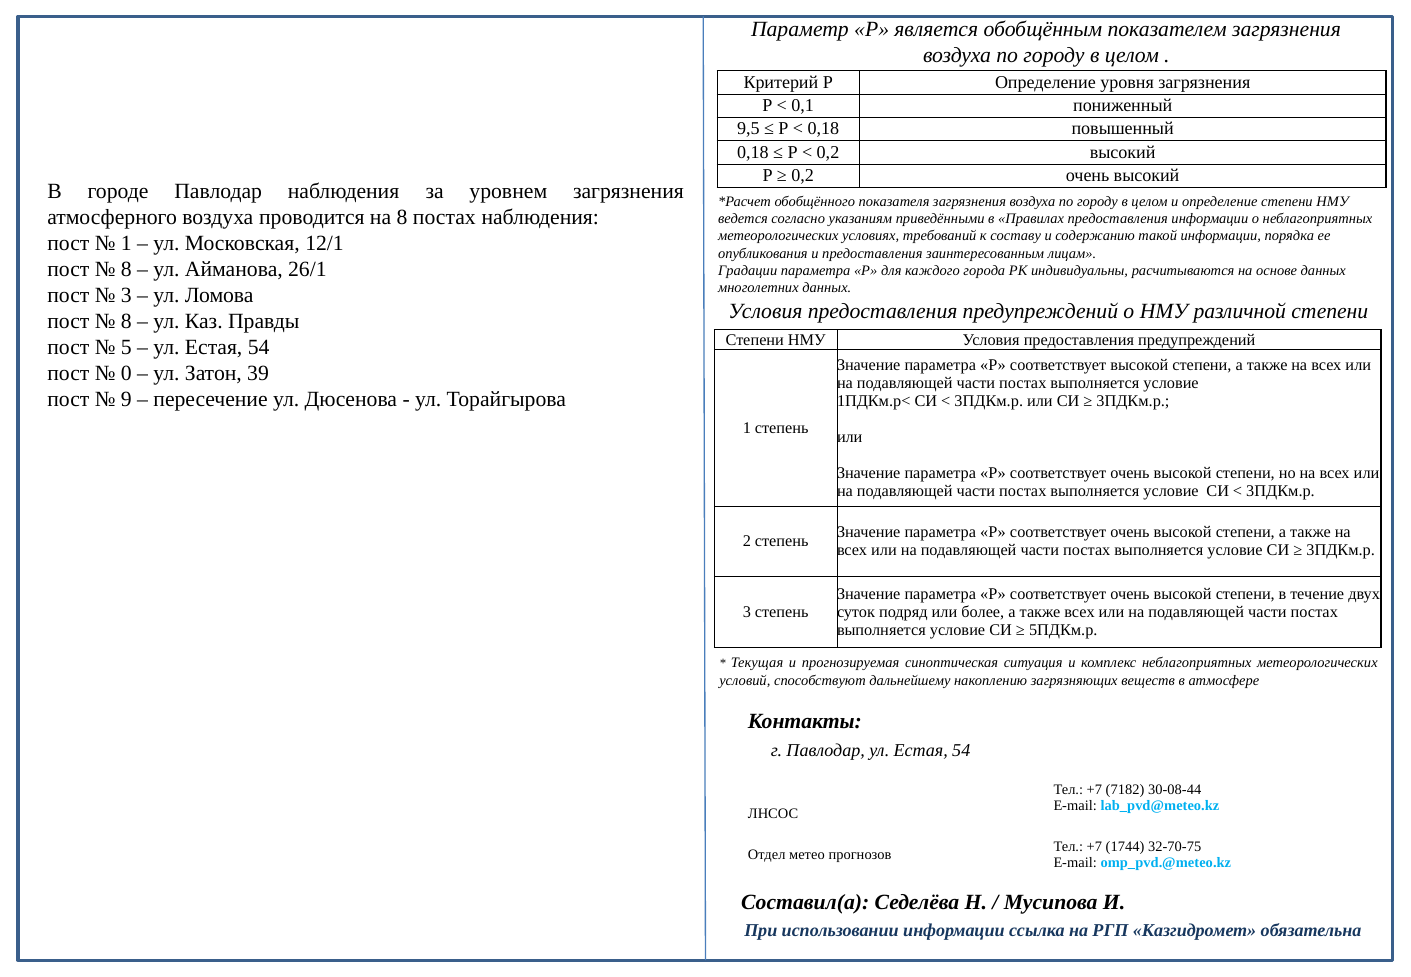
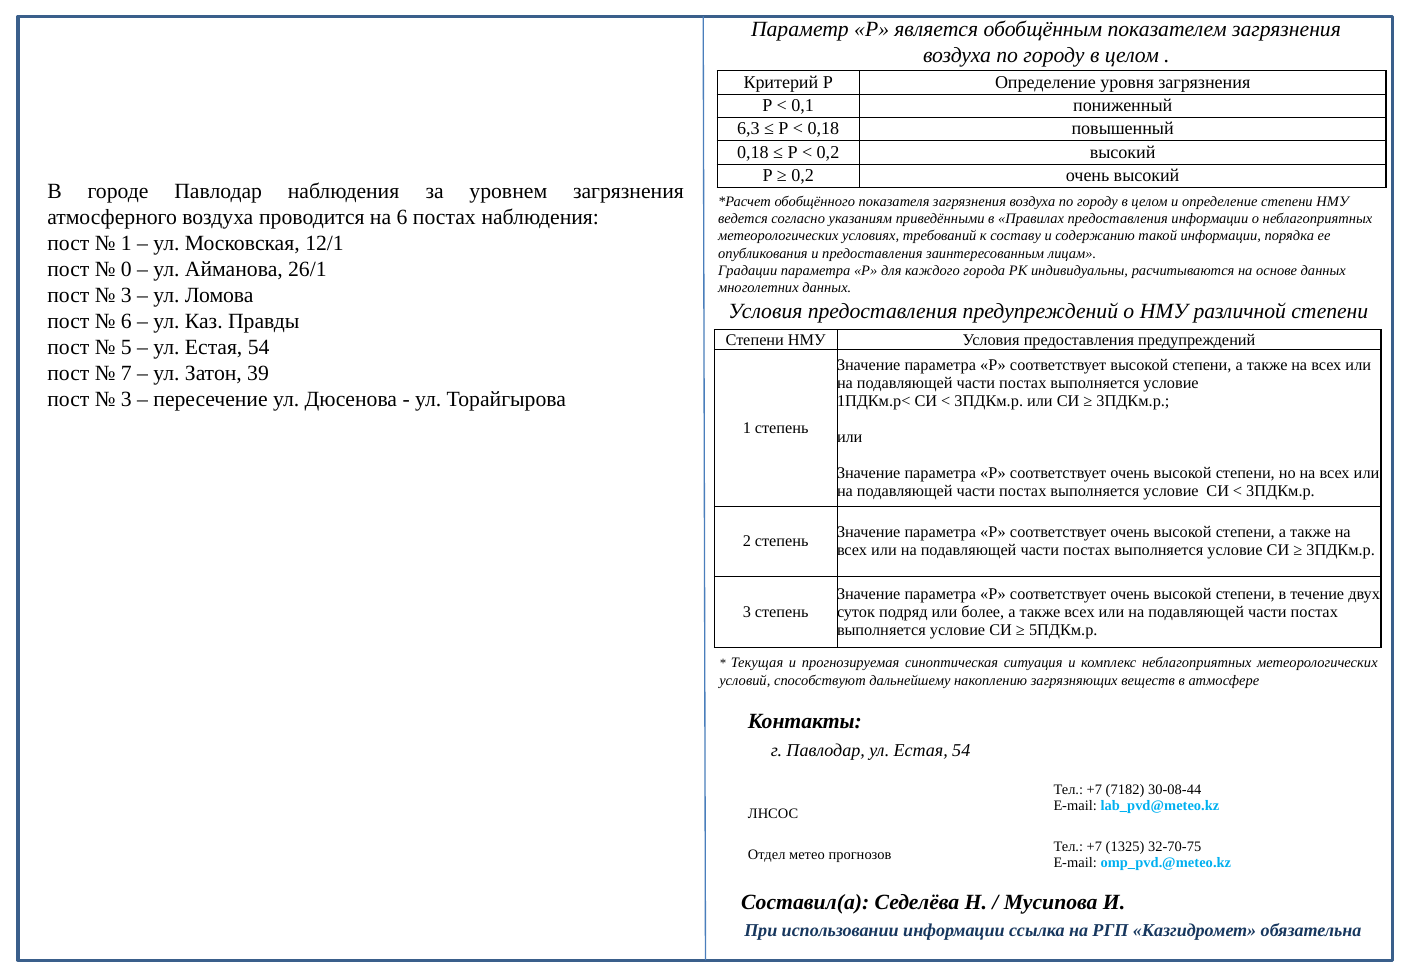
9,5: 9,5 -> 6,3
на 8: 8 -> 6
8 at (126, 269): 8 -> 0
8 at (126, 322): 8 -> 6
0: 0 -> 7
9 at (126, 400): 9 -> 3
1744: 1744 -> 1325
